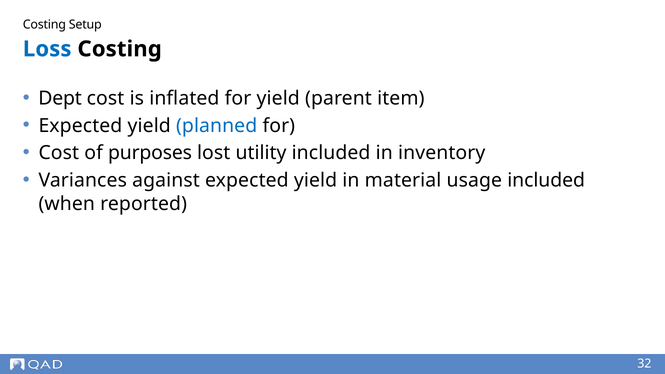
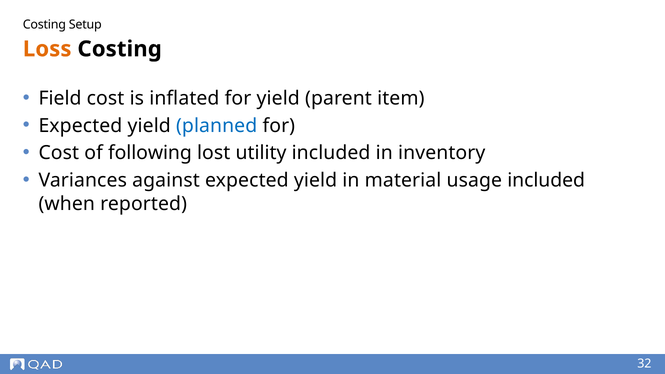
Loss colour: blue -> orange
Dept: Dept -> Field
purposes: purposes -> following
